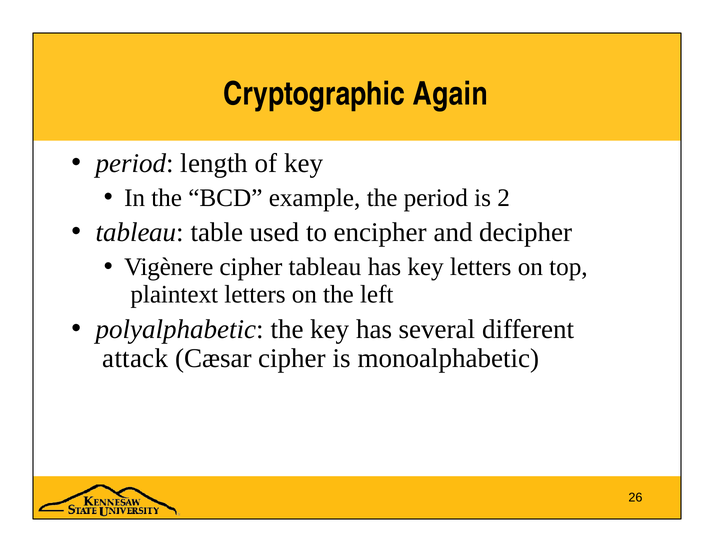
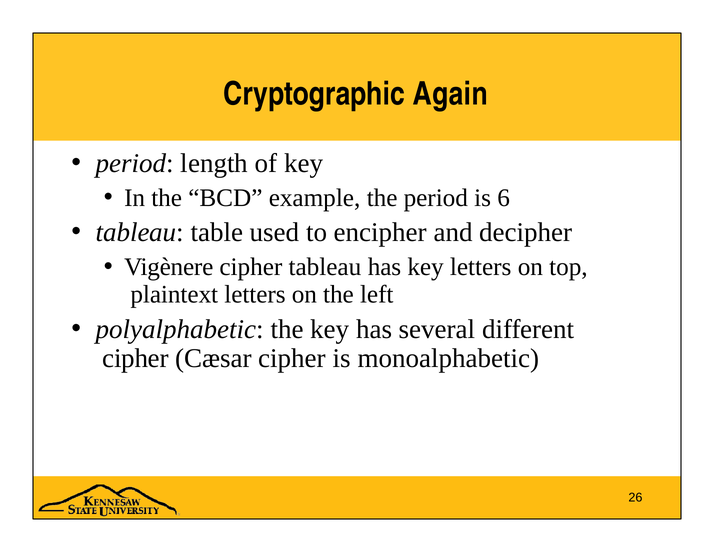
2: 2 -> 6
attack at (135, 358): attack -> cipher
